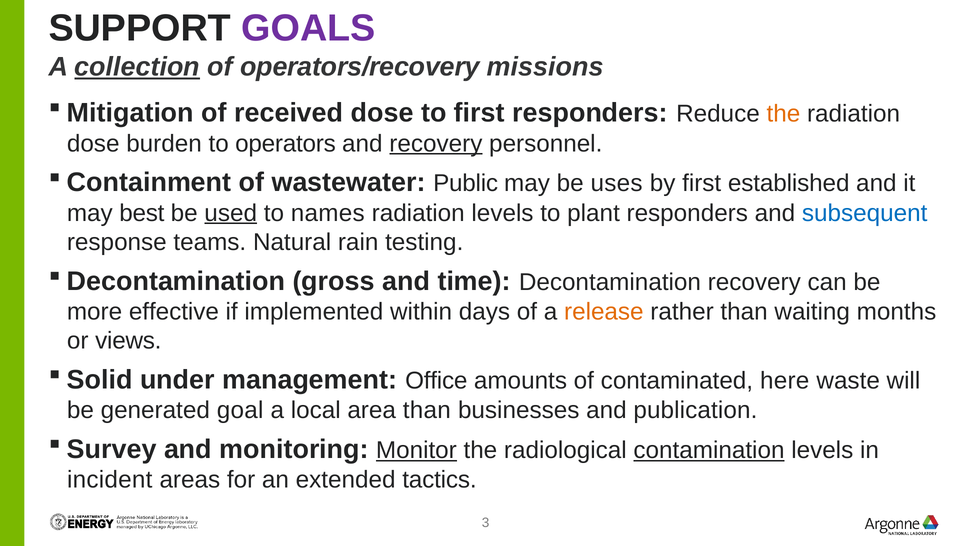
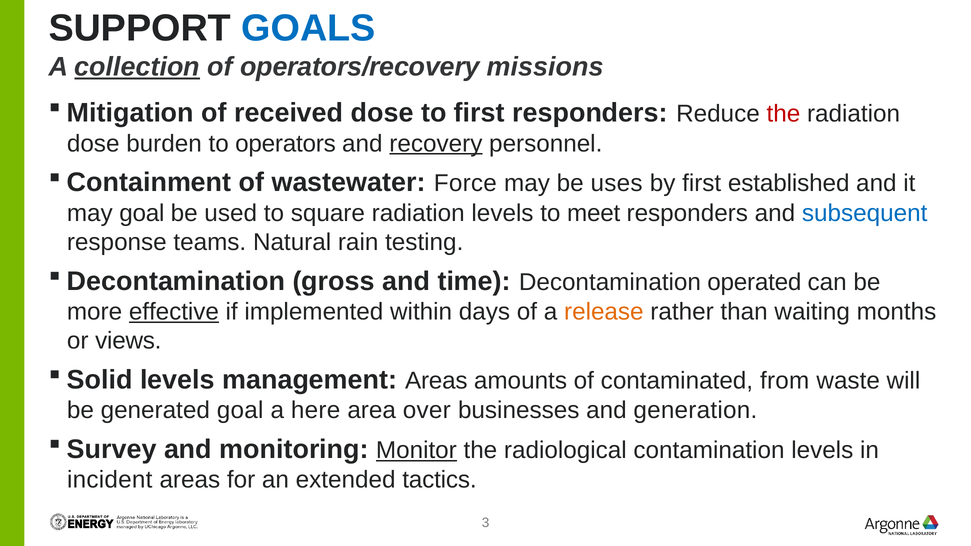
GOALS colour: purple -> blue
the at (783, 114) colour: orange -> red
Public: Public -> Force
may best: best -> goal
used underline: present -> none
names: names -> square
plant: plant -> meet
Decontamination recovery: recovery -> operated
effective underline: none -> present
under at (177, 380): under -> levels
management Office: Office -> Areas
here: here -> from
local: local -> here
area than: than -> over
publication: publication -> generation
contamination underline: present -> none
